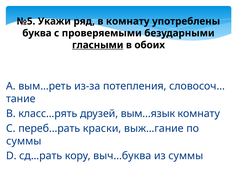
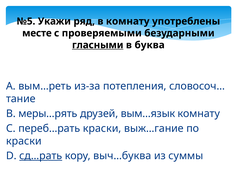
буква: буква -> месте
обоих: обоих -> буква
класс…рять: класс…рять -> меры…рять
суммы at (24, 141): суммы -> краски
сд…рать underline: none -> present
